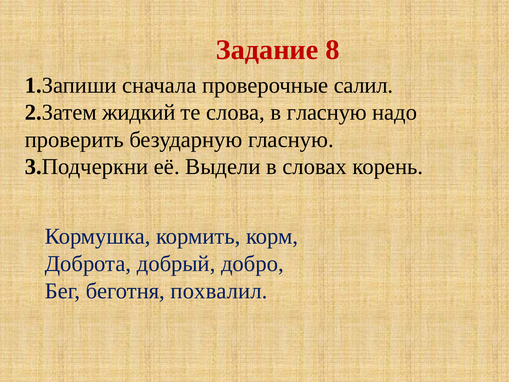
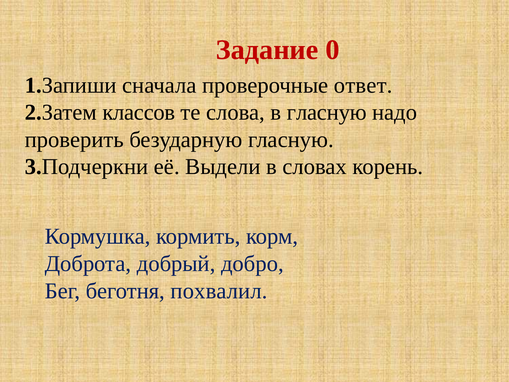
8: 8 -> 0
салил: салил -> ответ
жидкий: жидкий -> классов
